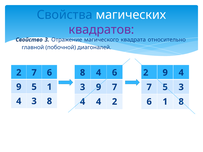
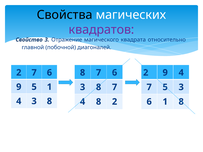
Свойства colour: blue -> black
4 at (99, 73): 4 -> 7
9 at (99, 87): 9 -> 8
4 4: 4 -> 8
